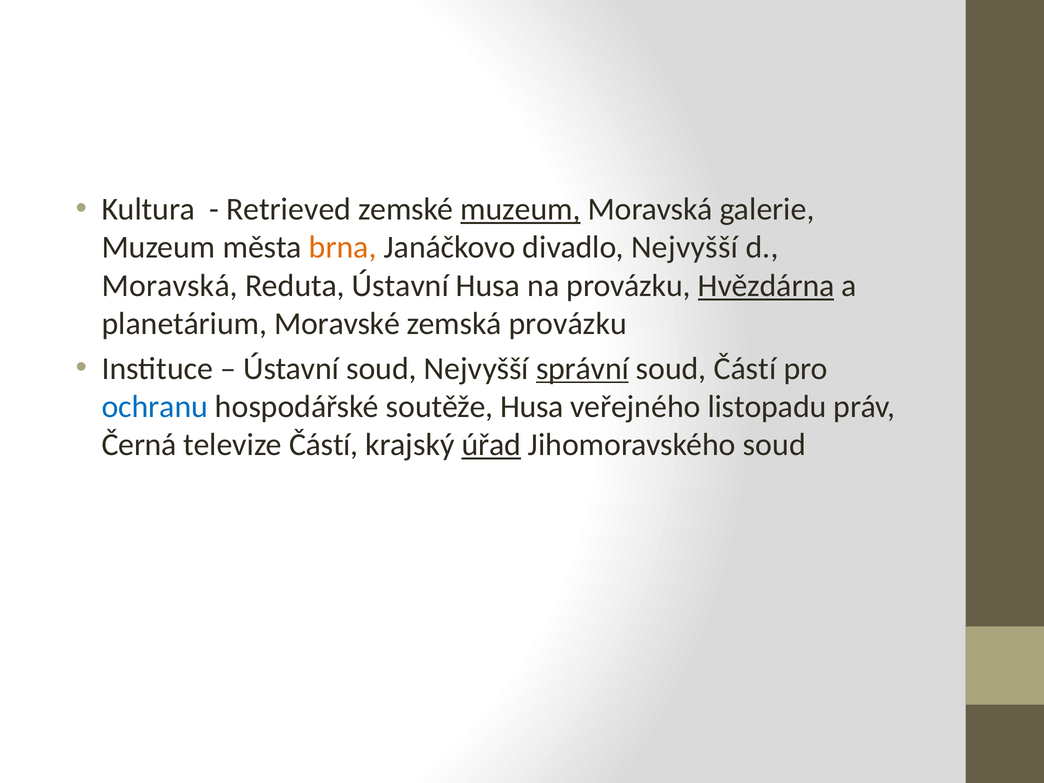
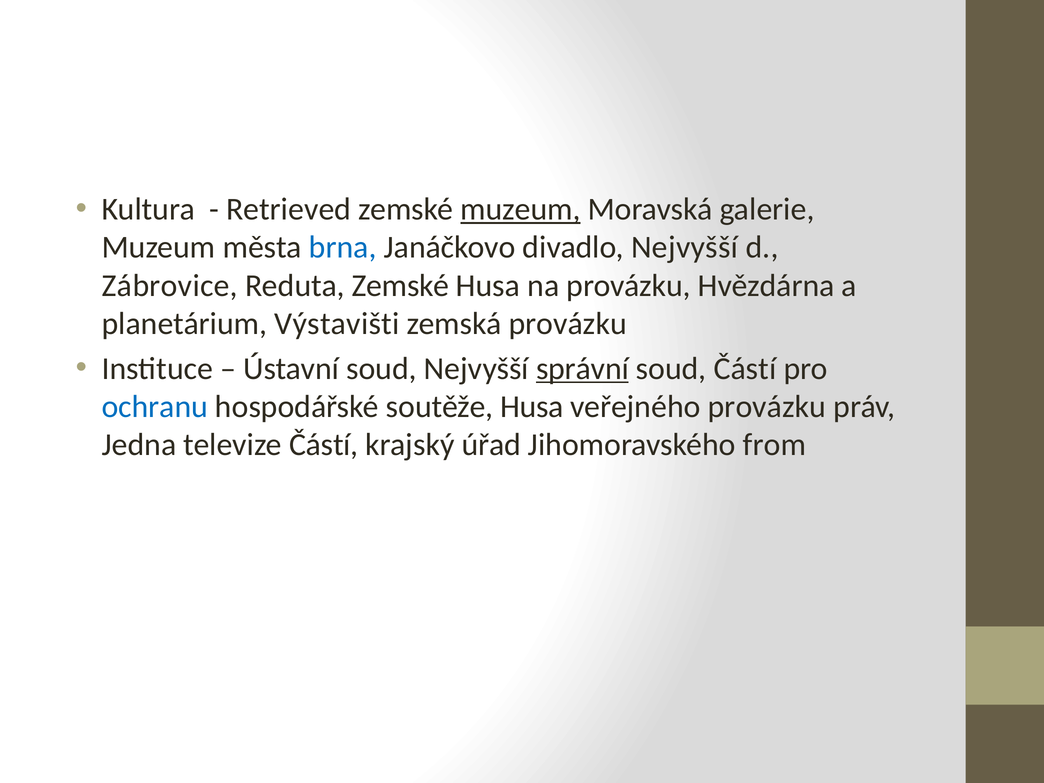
brna colour: orange -> blue
Moravská at (170, 286): Moravská -> Zábrovice
Reduta Ústavní: Ústavní -> Zemské
Hvězdárna underline: present -> none
Moravské: Moravské -> Výstavišti
veřejného listopadu: listopadu -> provázku
Černá: Černá -> Jedna
úřad underline: present -> none
Jihomoravského soud: soud -> from
